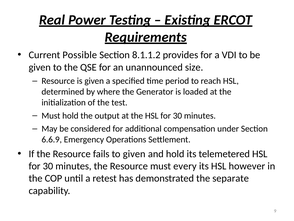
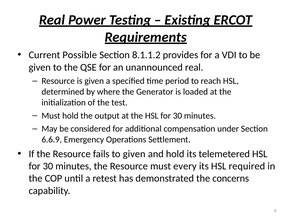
unannounced size: size -> real
however: however -> required
separate: separate -> concerns
